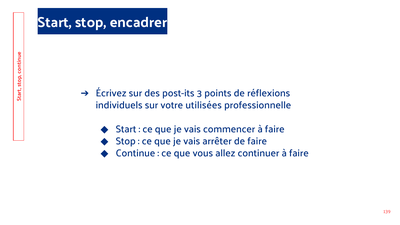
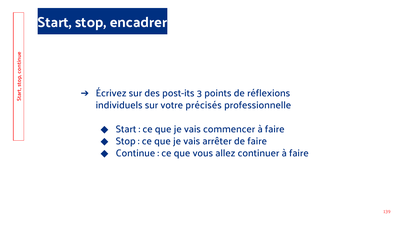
utilisées: utilisées -> précisés
